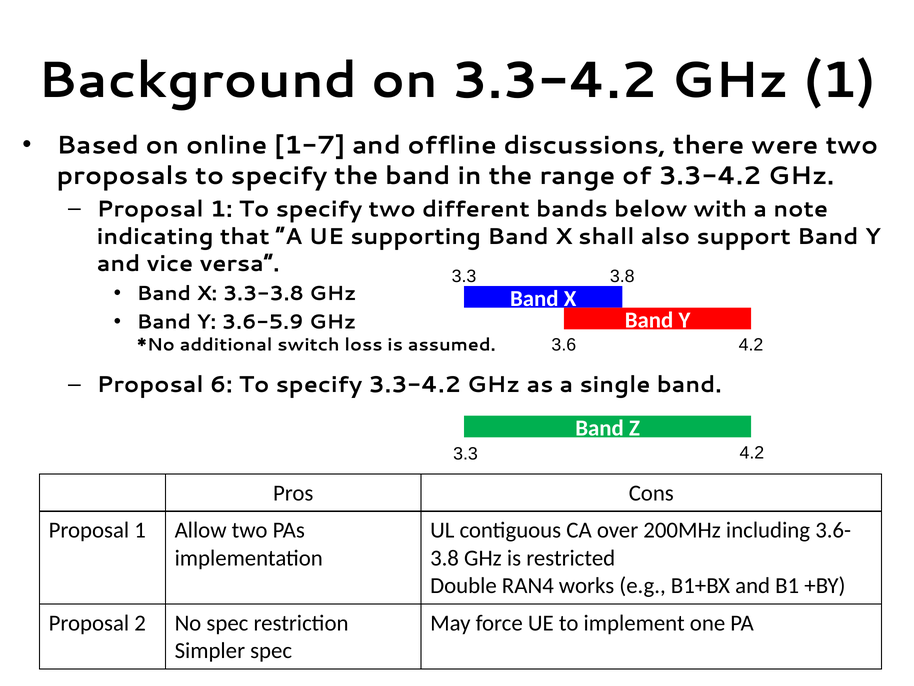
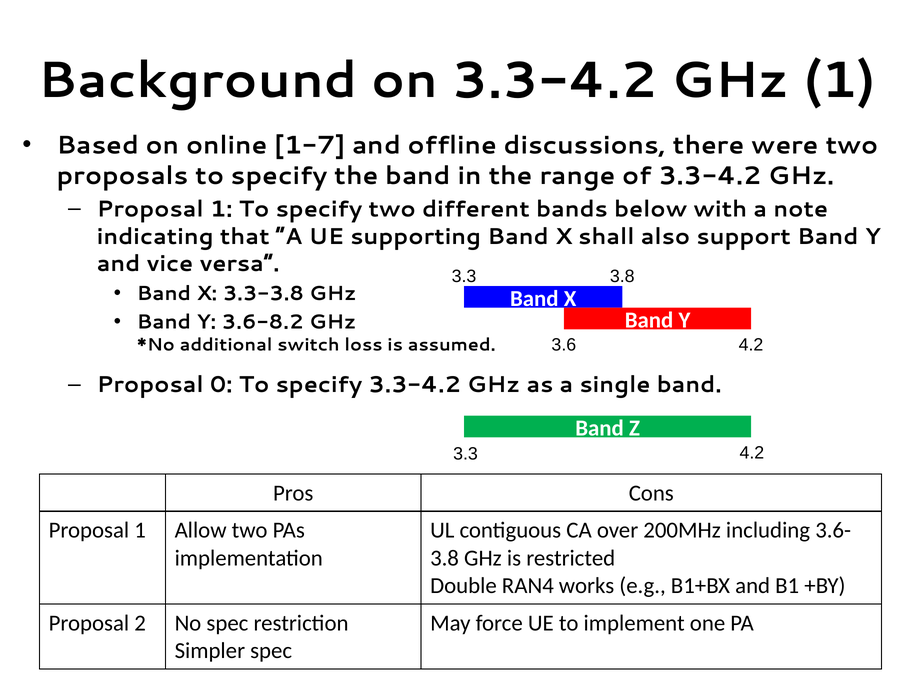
3.6-5.9: 3.6-5.9 -> 3.6-8.2
6: 6 -> 0
